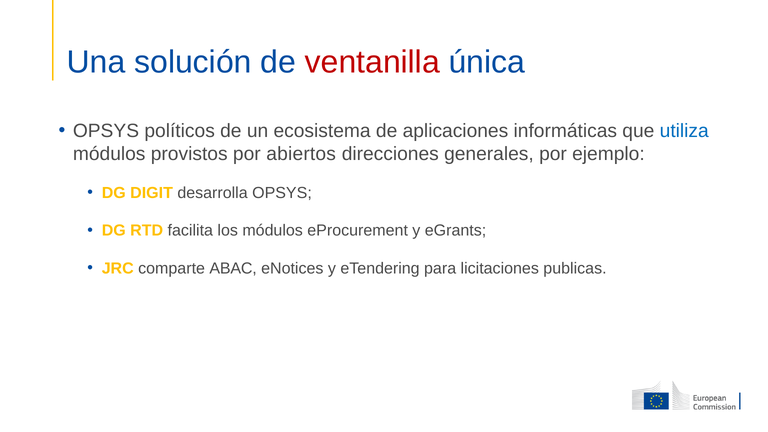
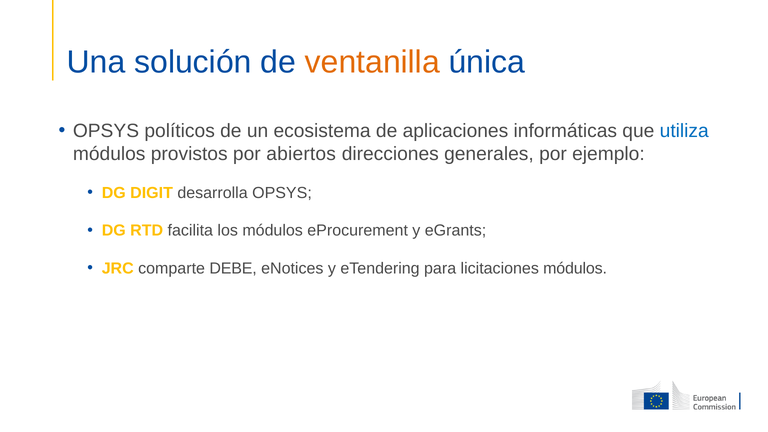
ventanilla colour: red -> orange
ABAC: ABAC -> DEBE
licitaciones publicas: publicas -> módulos
